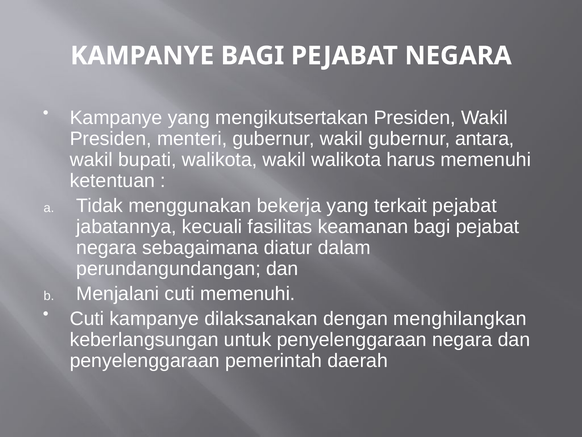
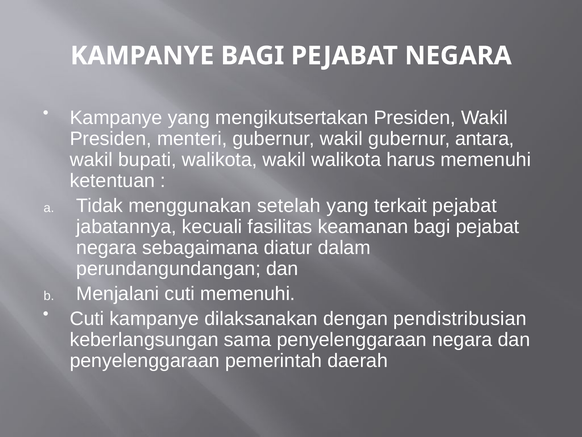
bekerja: bekerja -> setelah
menghilangkan: menghilangkan -> pendistribusian
untuk: untuk -> sama
